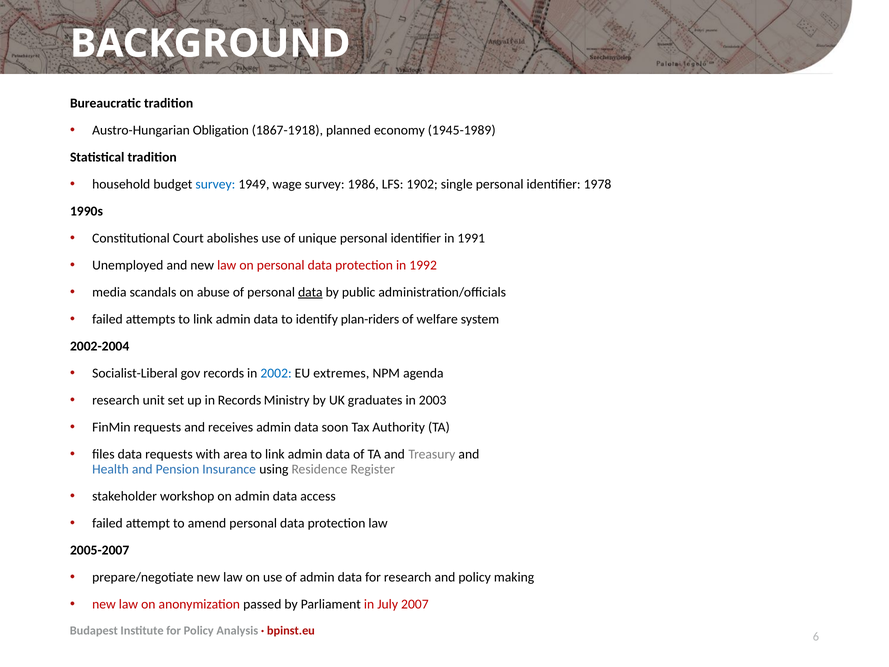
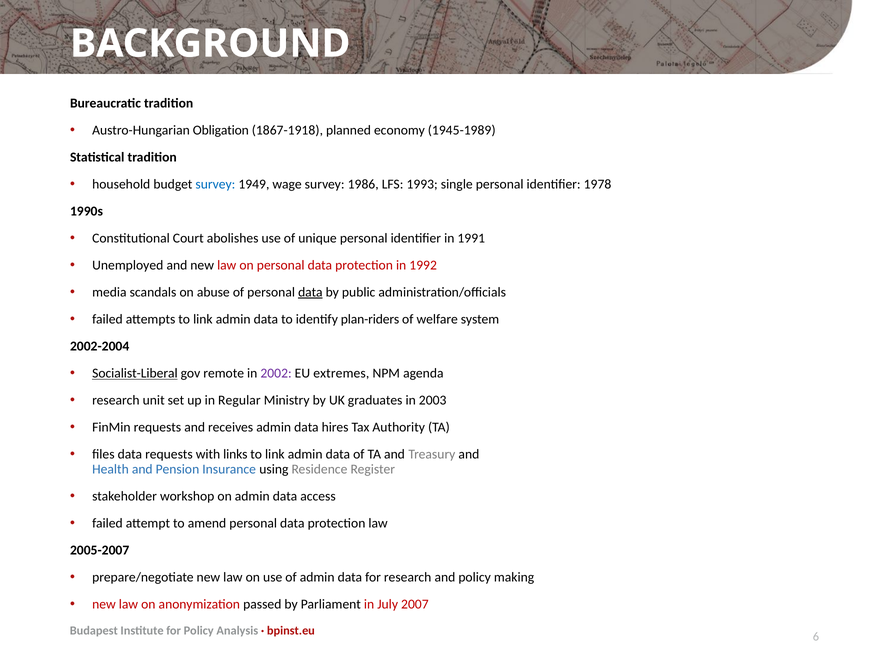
1902: 1902 -> 1993
Socialist-Liberal underline: none -> present
gov records: records -> remote
2002 colour: blue -> purple
in Records: Records -> Regular
soon: soon -> hires
area: area -> links
